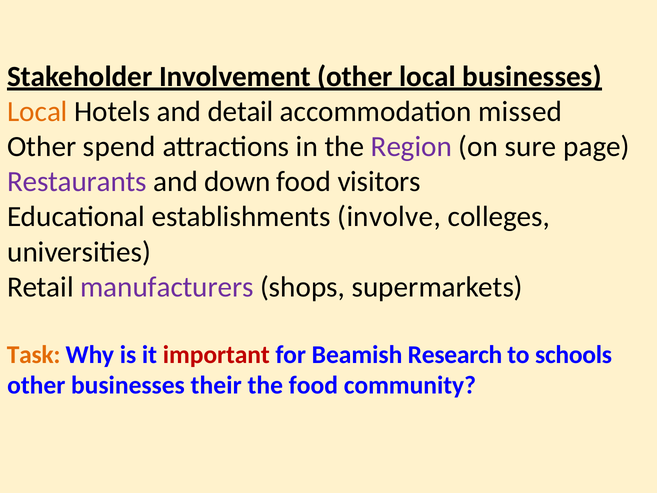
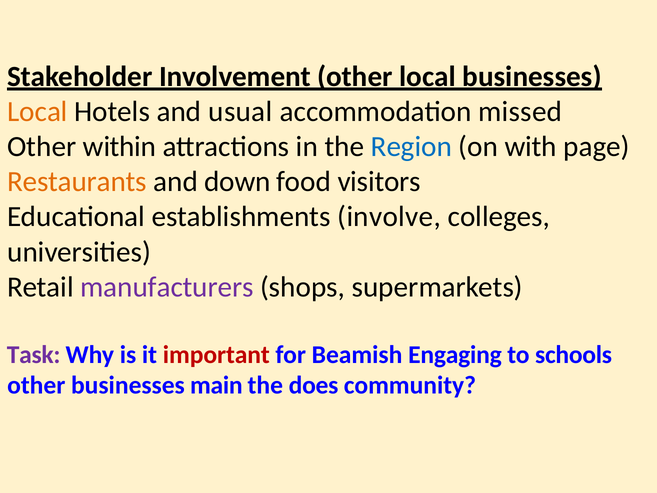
detail: detail -> usual
spend: spend -> within
Region colour: purple -> blue
sure: sure -> with
Restaurants colour: purple -> orange
Task colour: orange -> purple
Research: Research -> Engaging
their: their -> main
the food: food -> does
